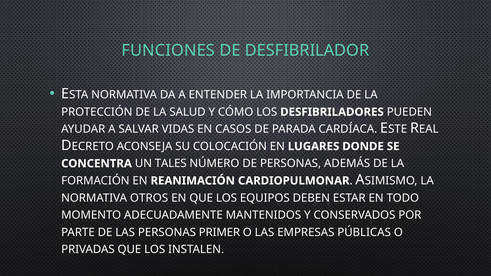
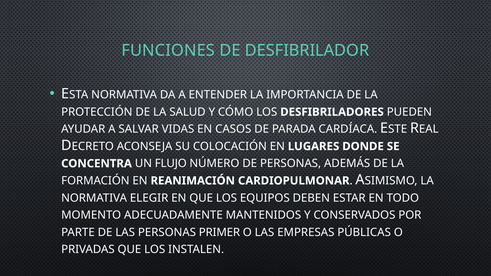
TALES: TALES -> FLUJO
OTROS: OTROS -> ELEGIR
